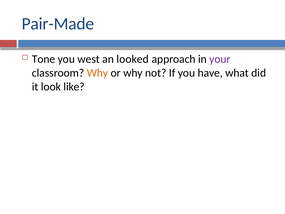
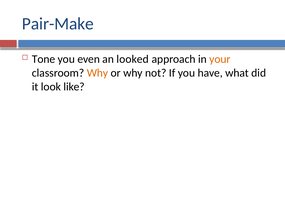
Pair-Made: Pair-Made -> Pair-Make
west: west -> even
your colour: purple -> orange
